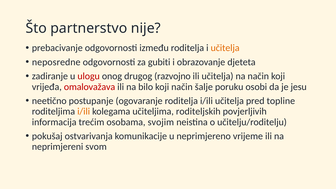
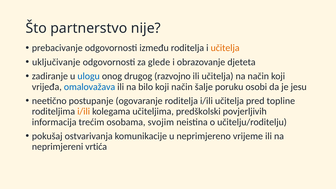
neposredne: neposredne -> uključivanje
gubiti: gubiti -> glede
ulogu colour: red -> blue
omalovažava colour: red -> blue
roditeljskih: roditeljskih -> predškolski
svom: svom -> vrtića
